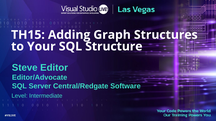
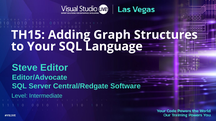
Structure: Structure -> Language
